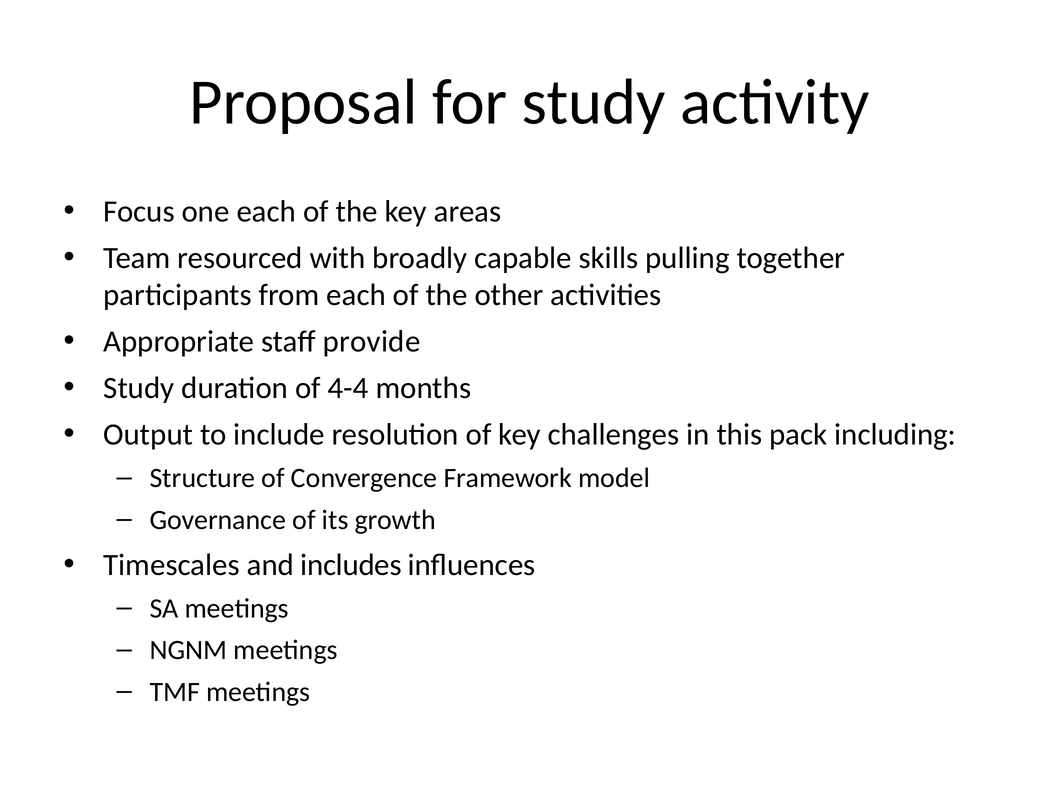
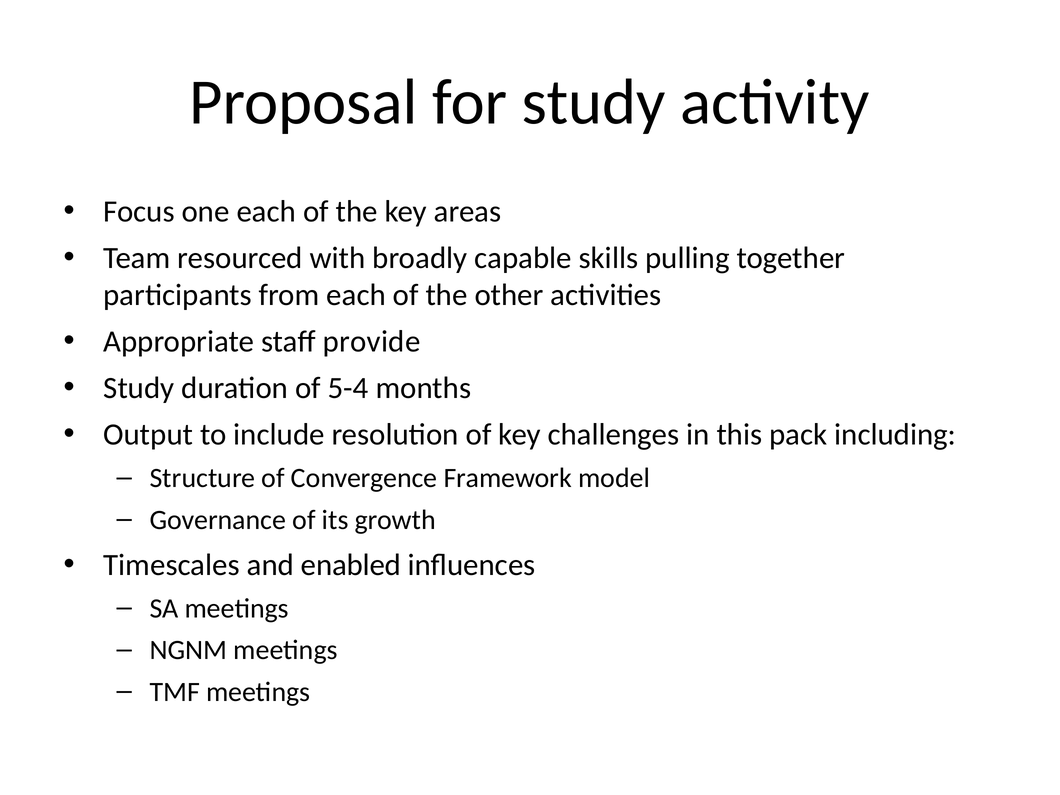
4-4: 4-4 -> 5-4
includes: includes -> enabled
